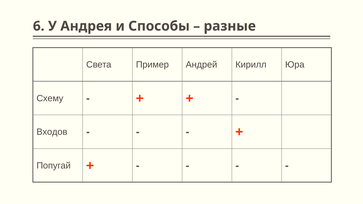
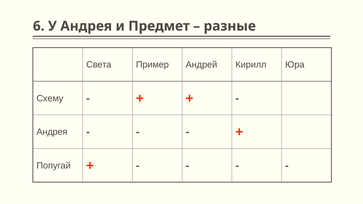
Способы: Способы -> Предмет
Входов at (52, 132): Входов -> Андрея
